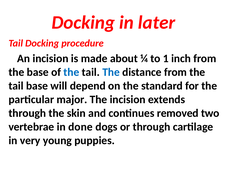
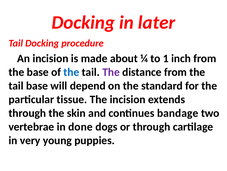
The at (111, 72) colour: blue -> purple
major: major -> tissue
removed: removed -> bandage
